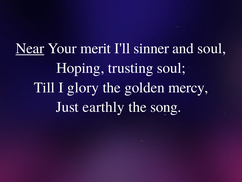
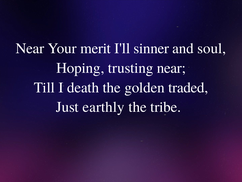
Near at (30, 48) underline: present -> none
trusting soul: soul -> near
glory: glory -> death
mercy: mercy -> traded
song: song -> tribe
